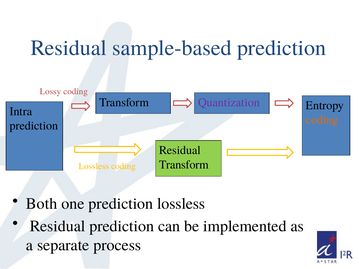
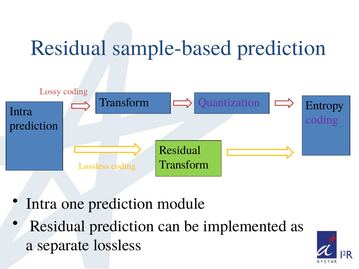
coding at (322, 120) colour: orange -> purple
Both at (42, 204): Both -> Intra
prediction lossless: lossless -> module
separate process: process -> lossless
